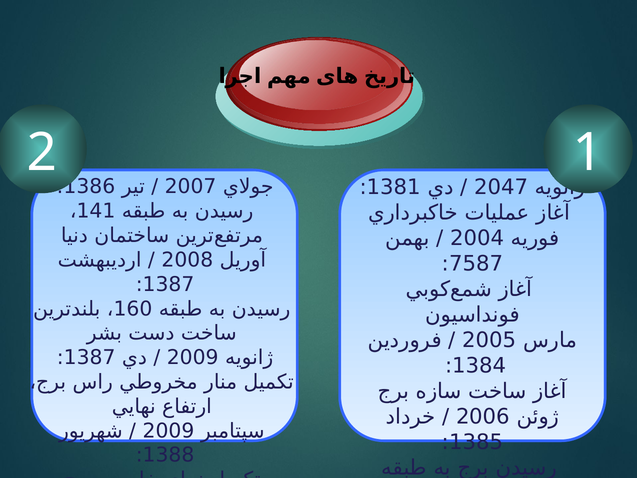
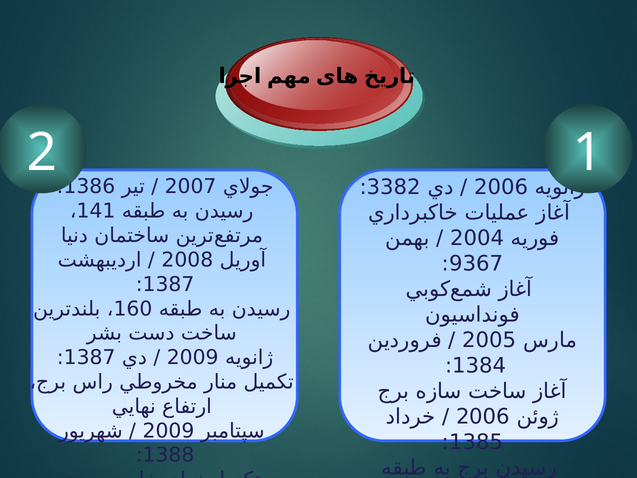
1381: 1381 -> 3382
2047 at (501, 187): 2047 -> 2006
7587: 7587 -> 9367
